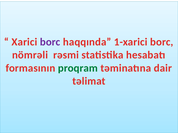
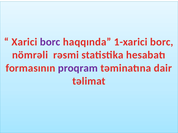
proqram colour: green -> purple
